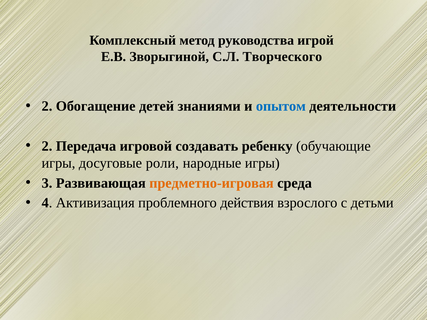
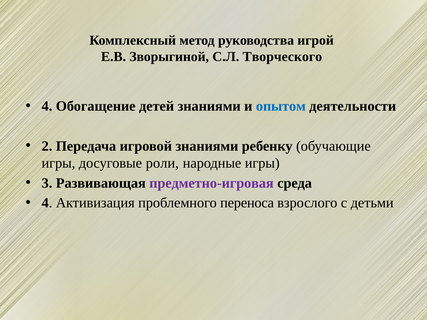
2 at (47, 106): 2 -> 4
игровой создавать: создавать -> знаниями
предметно-игровая colour: orange -> purple
действия: действия -> переноса
